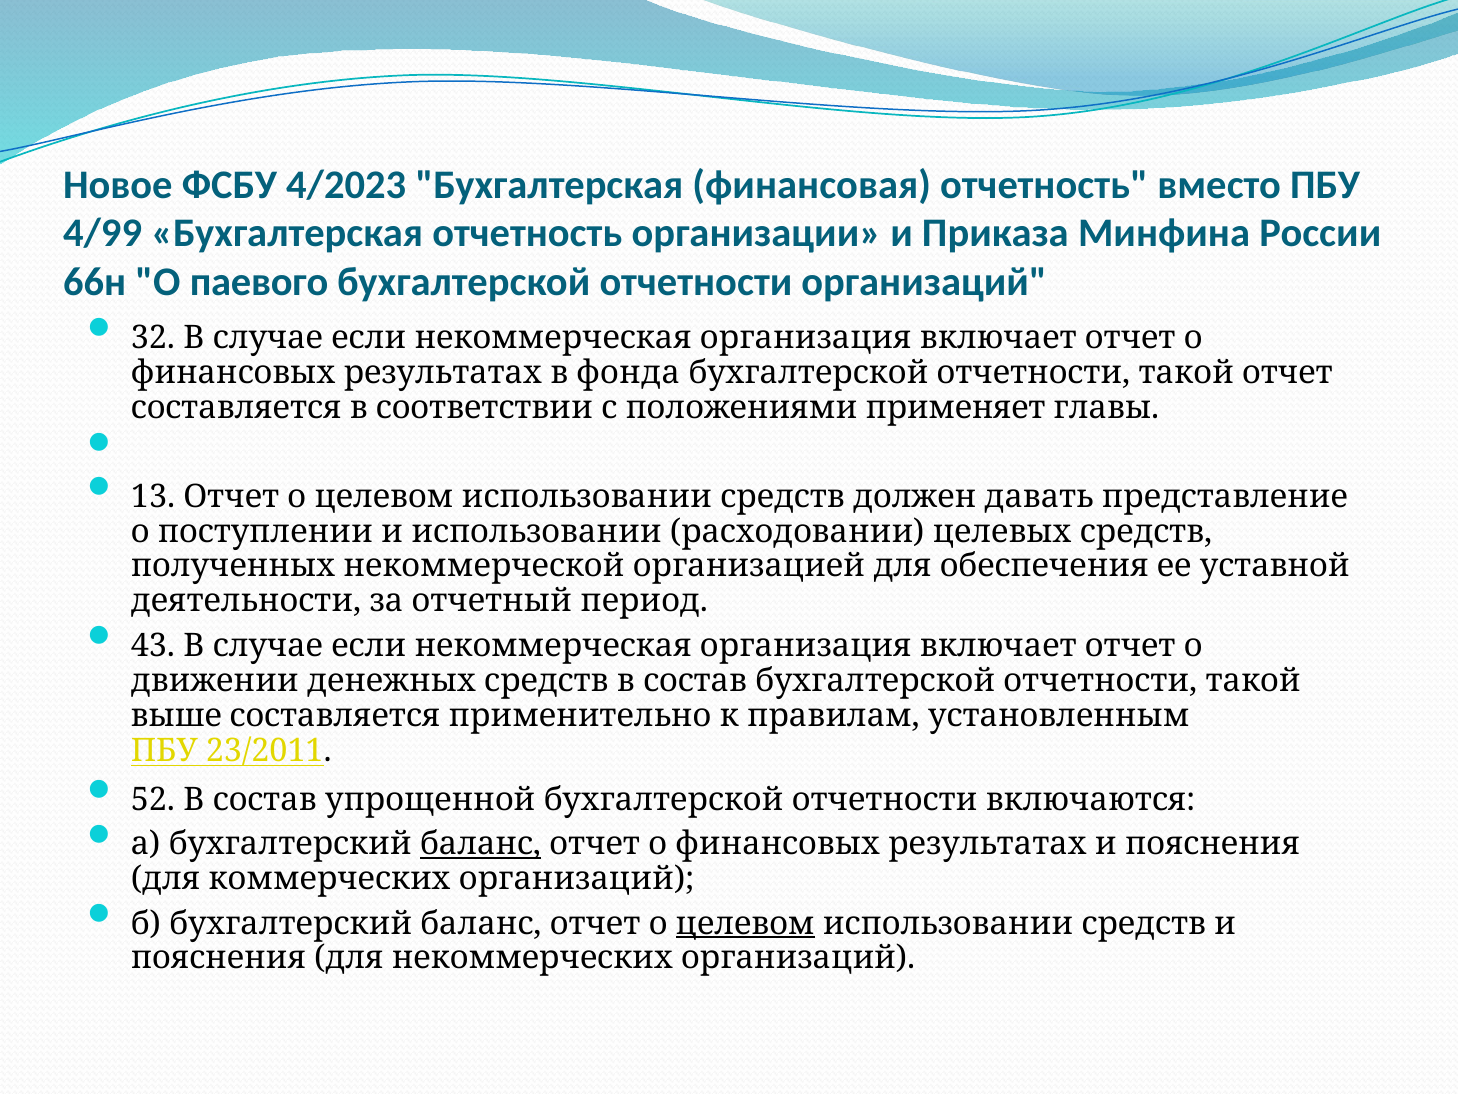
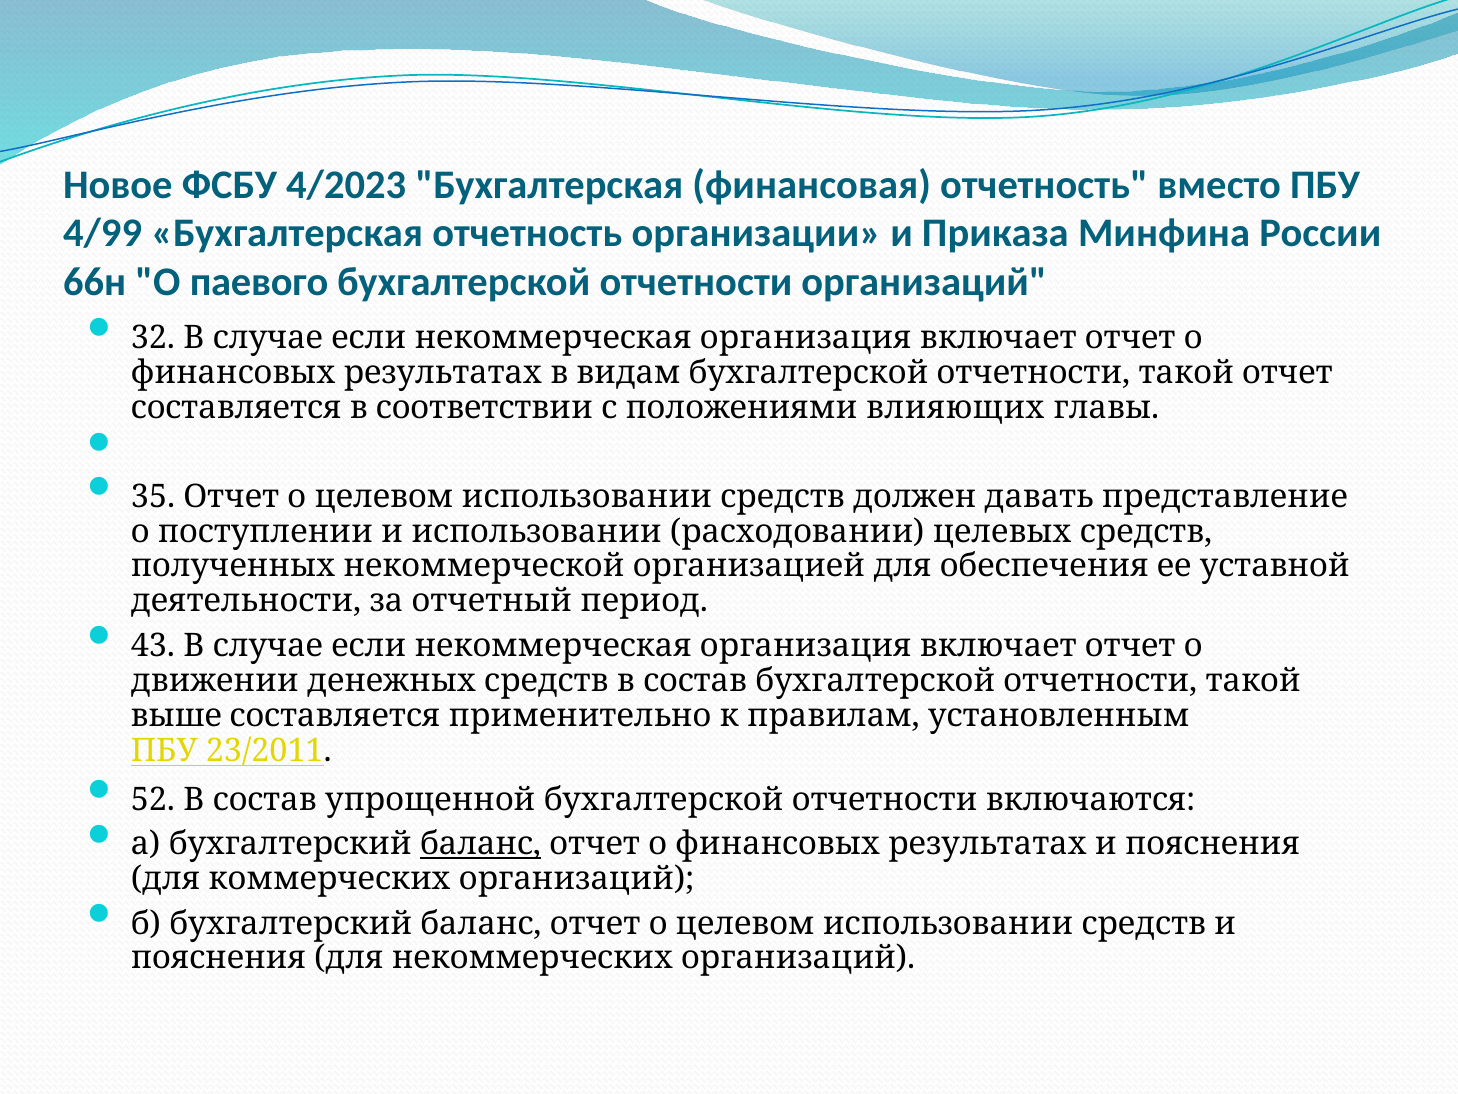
фонда: фонда -> видам
применяет: применяет -> влияющих
13: 13 -> 35
целевом at (745, 923) underline: present -> none
